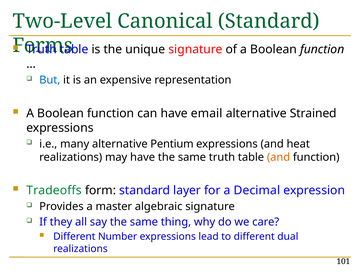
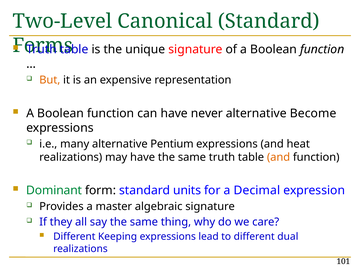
But colour: blue -> orange
email: email -> never
Strained: Strained -> Become
Tradeoffs: Tradeoffs -> Dominant
layer: layer -> units
Number: Number -> Keeping
